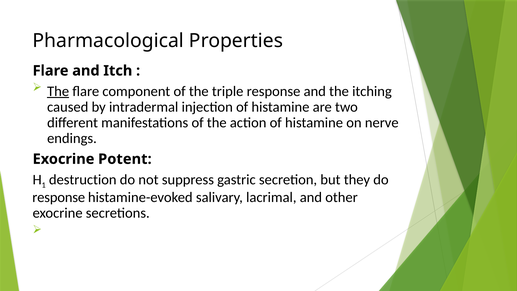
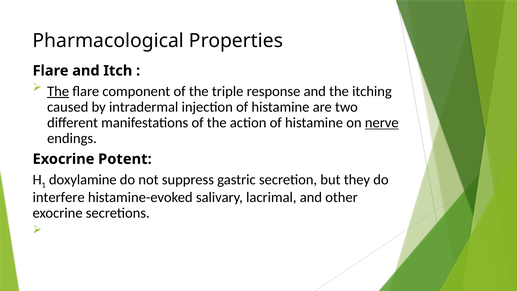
nerve underline: none -> present
destruction: destruction -> doxylamine
response at (59, 197): response -> interfere
